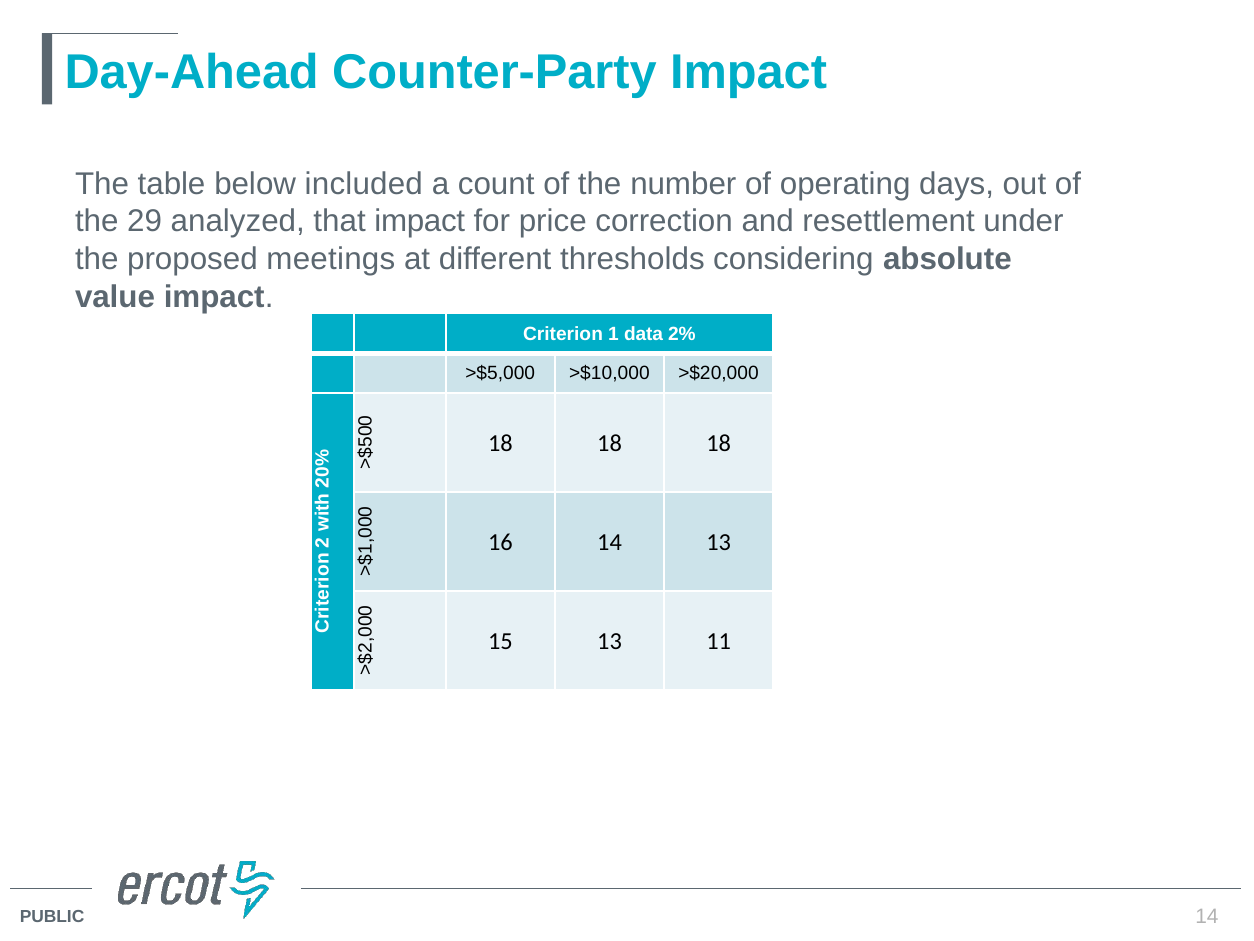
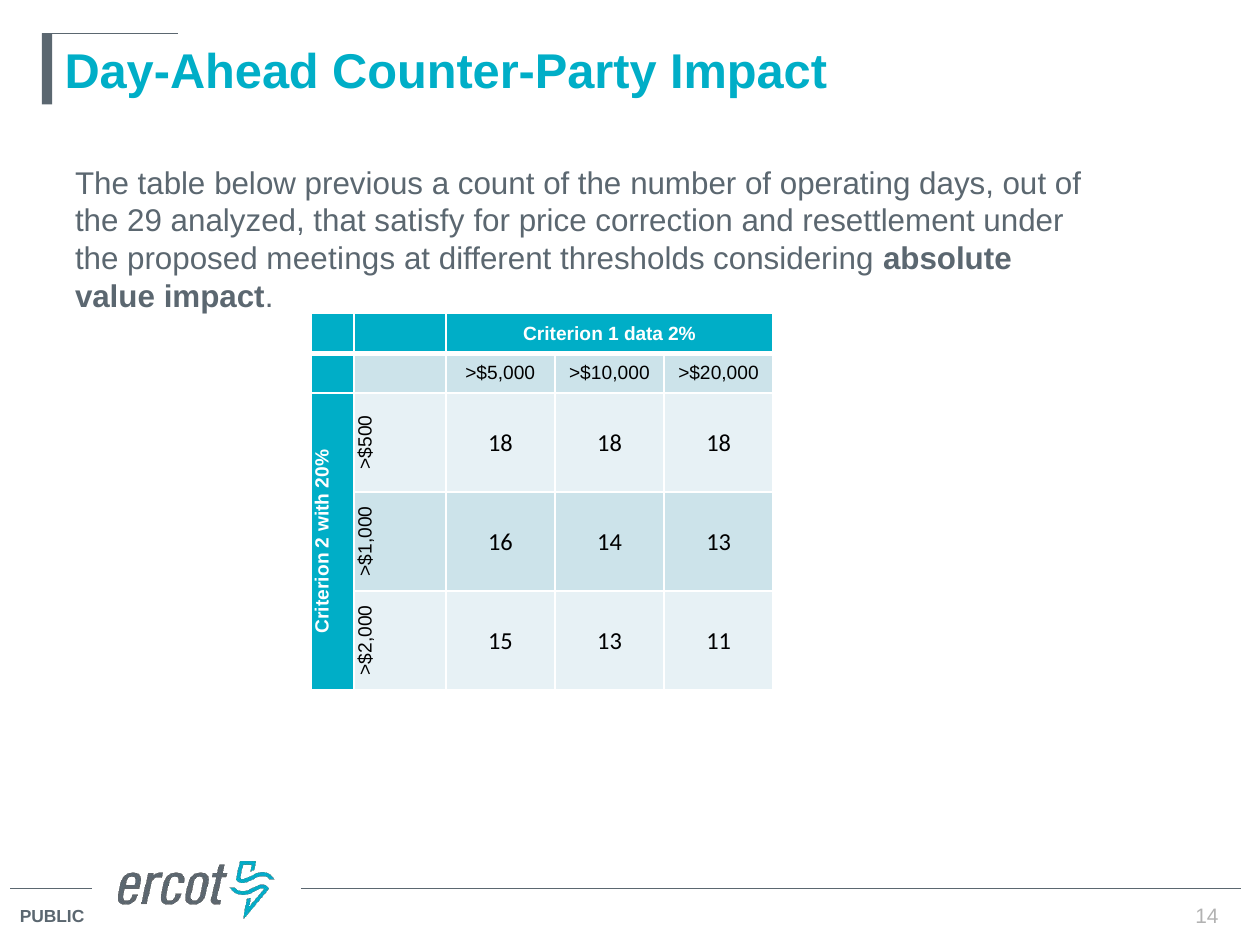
included: included -> previous
that impact: impact -> satisfy
